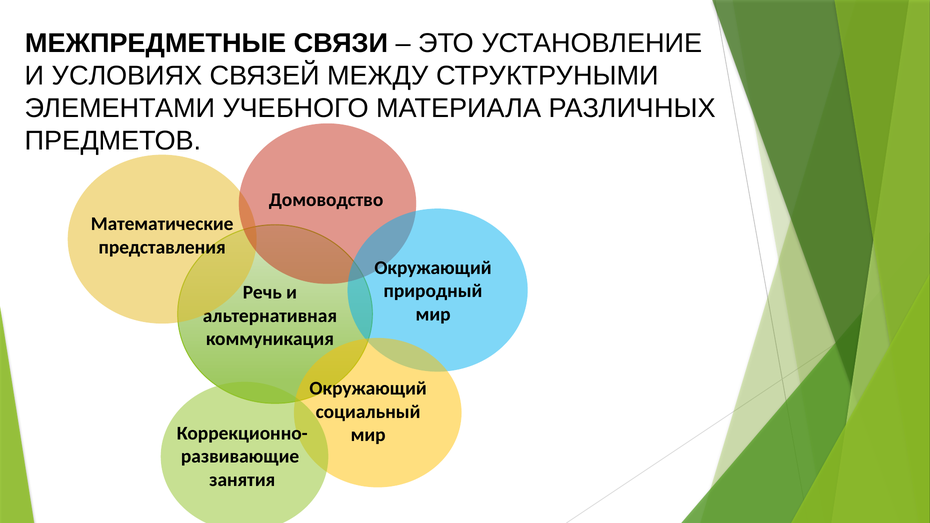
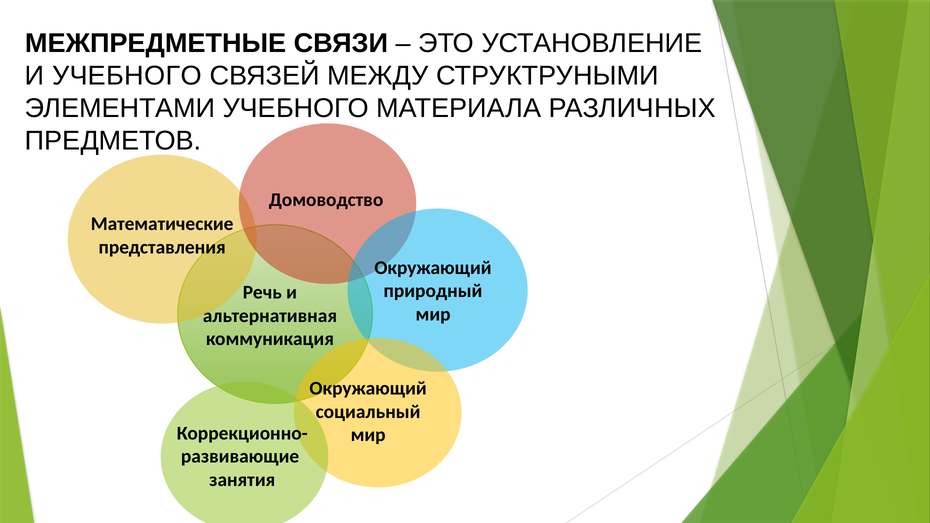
И УСЛОВИЯХ: УСЛОВИЯХ -> УЧЕБНОГО
